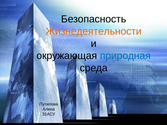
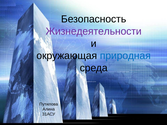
Жизнедеятельности colour: orange -> purple
